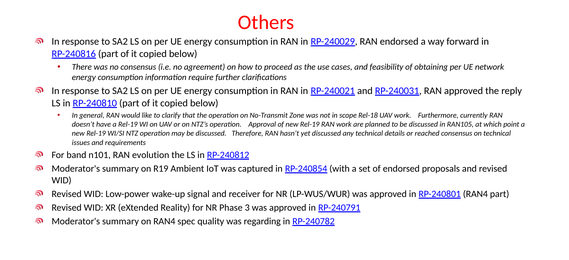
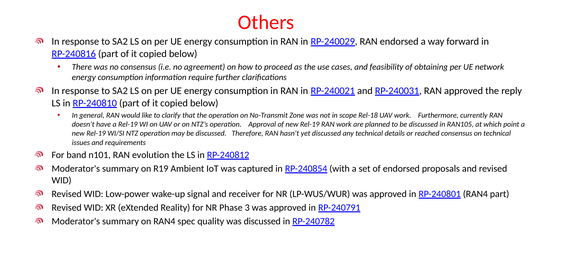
was regarding: regarding -> discussed
